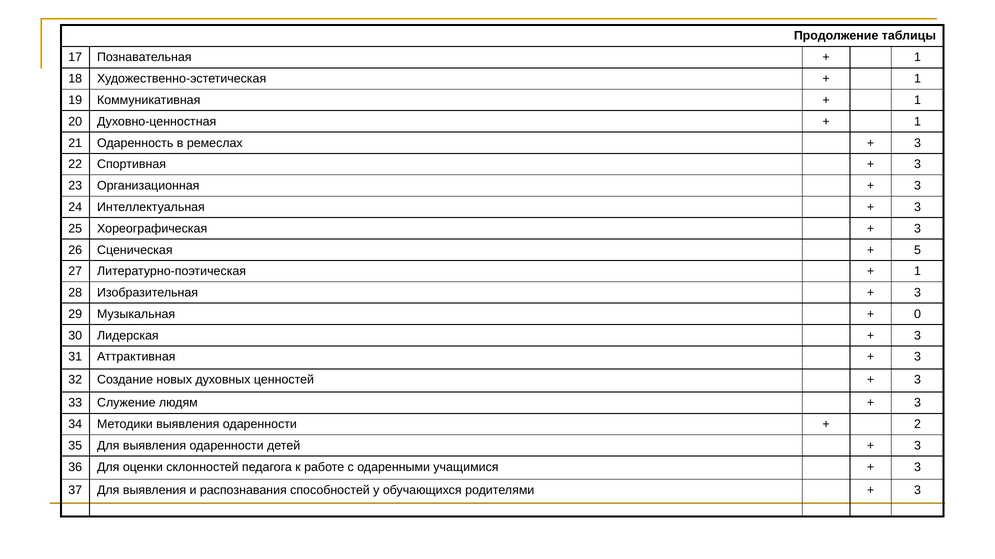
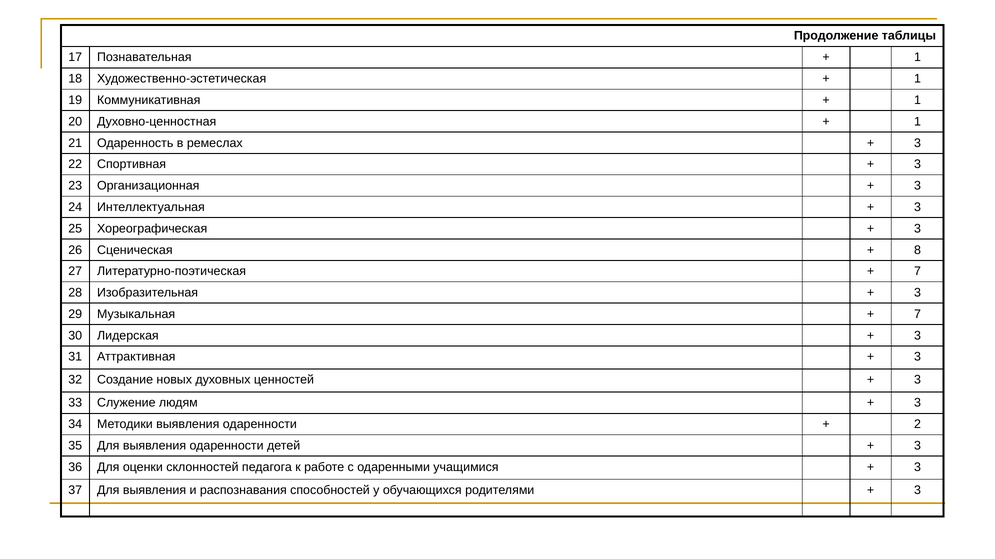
5: 5 -> 8
1 at (917, 272): 1 -> 7
0 at (917, 314): 0 -> 7
